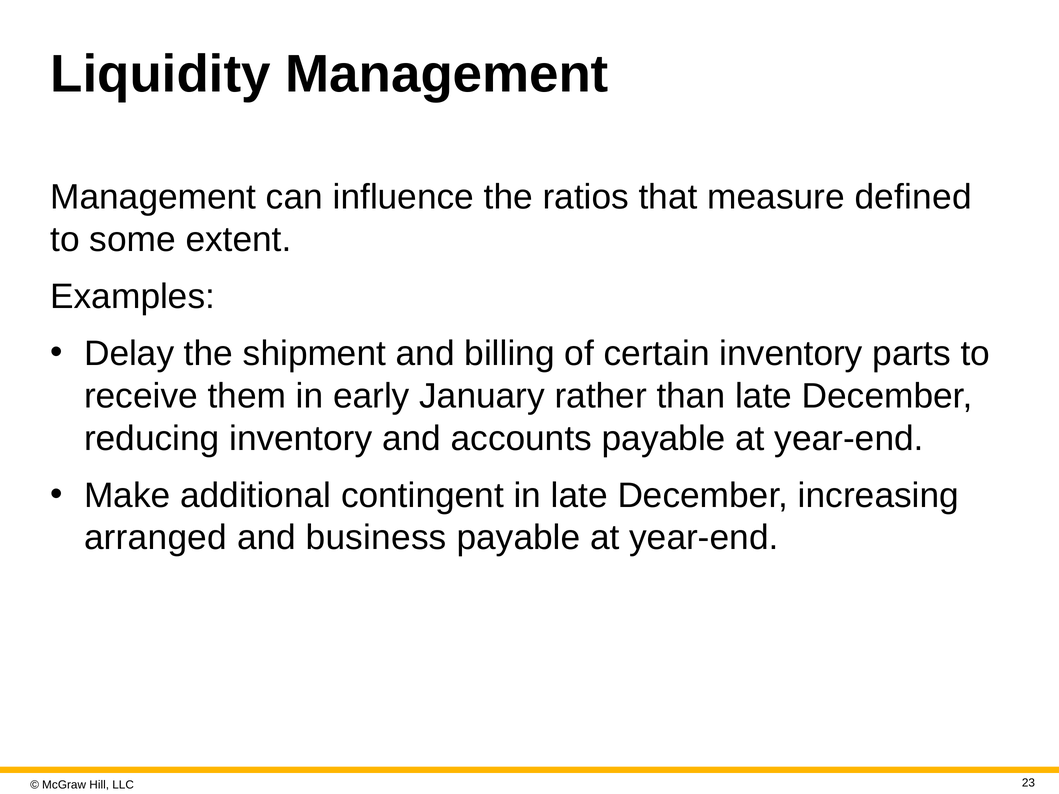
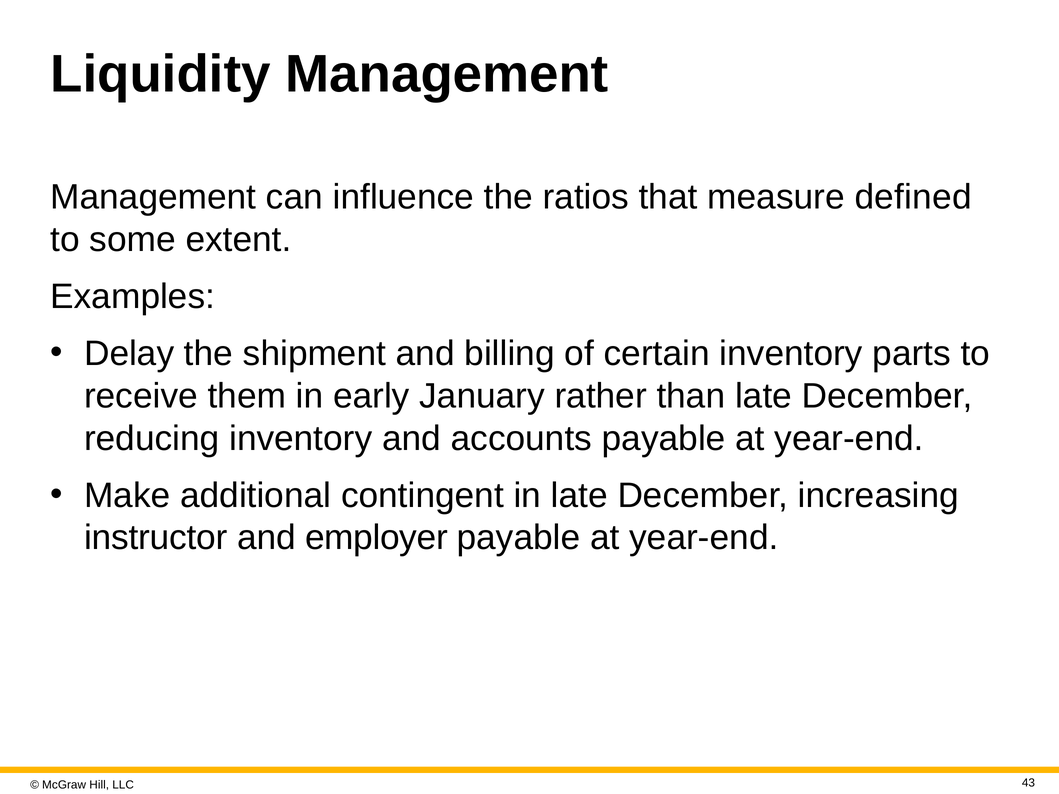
arranged: arranged -> instructor
business: business -> employer
23: 23 -> 43
